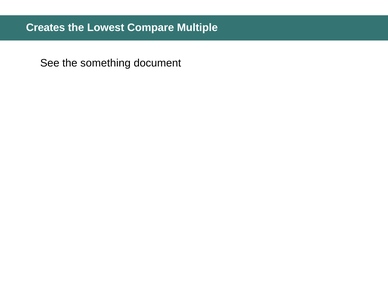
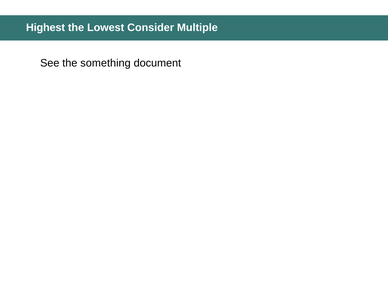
Creates: Creates -> Highest
Compare: Compare -> Consider
